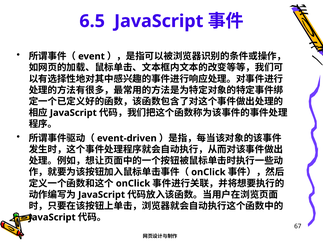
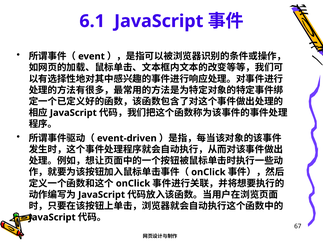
6.5: 6.5 -> 6.1
